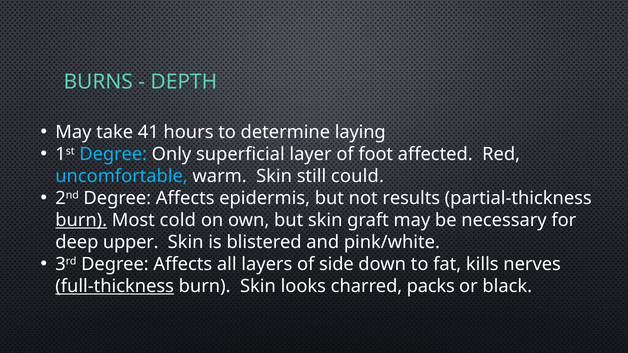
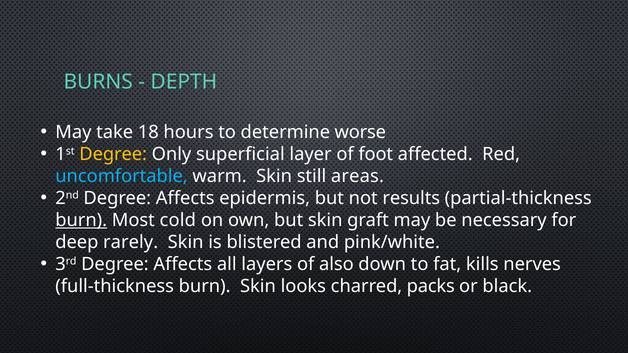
41: 41 -> 18
laying: laying -> worse
Degree at (113, 154) colour: light blue -> yellow
could: could -> areas
upper: upper -> rarely
side: side -> also
full-thickness underline: present -> none
